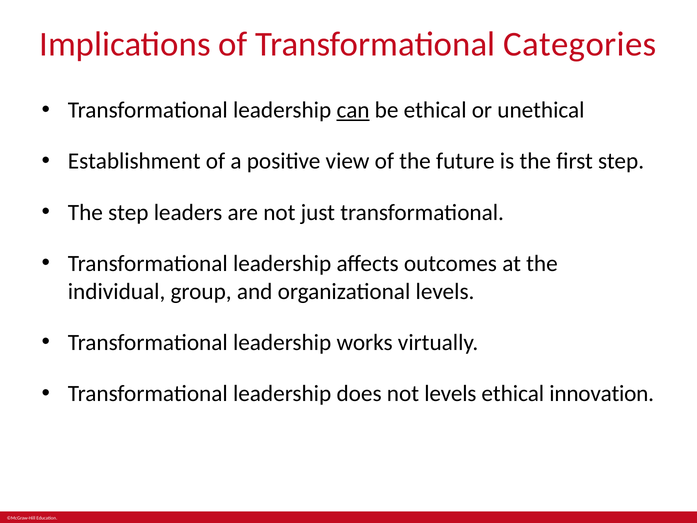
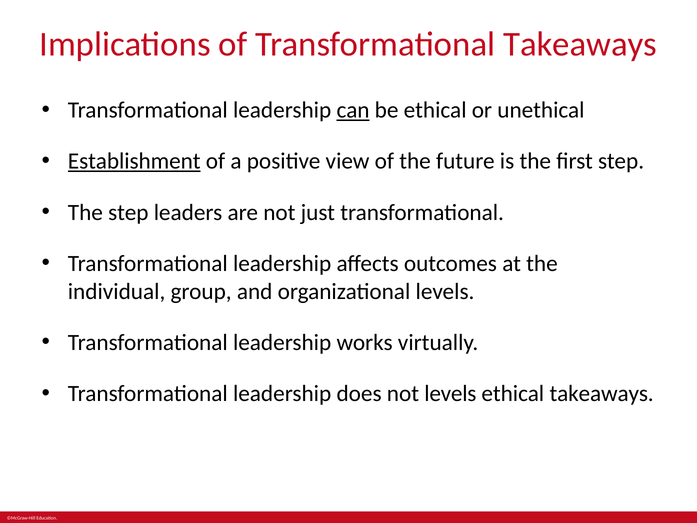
Transformational Categories: Categories -> Takeaways
Establishment underline: none -> present
ethical innovation: innovation -> takeaways
